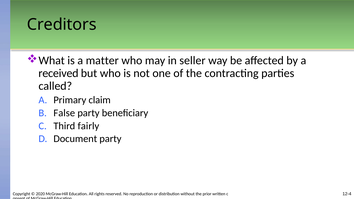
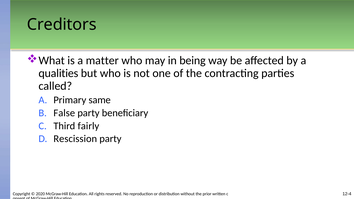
seller: seller -> being
received: received -> qualities
claim: claim -> same
Document: Document -> Rescission
